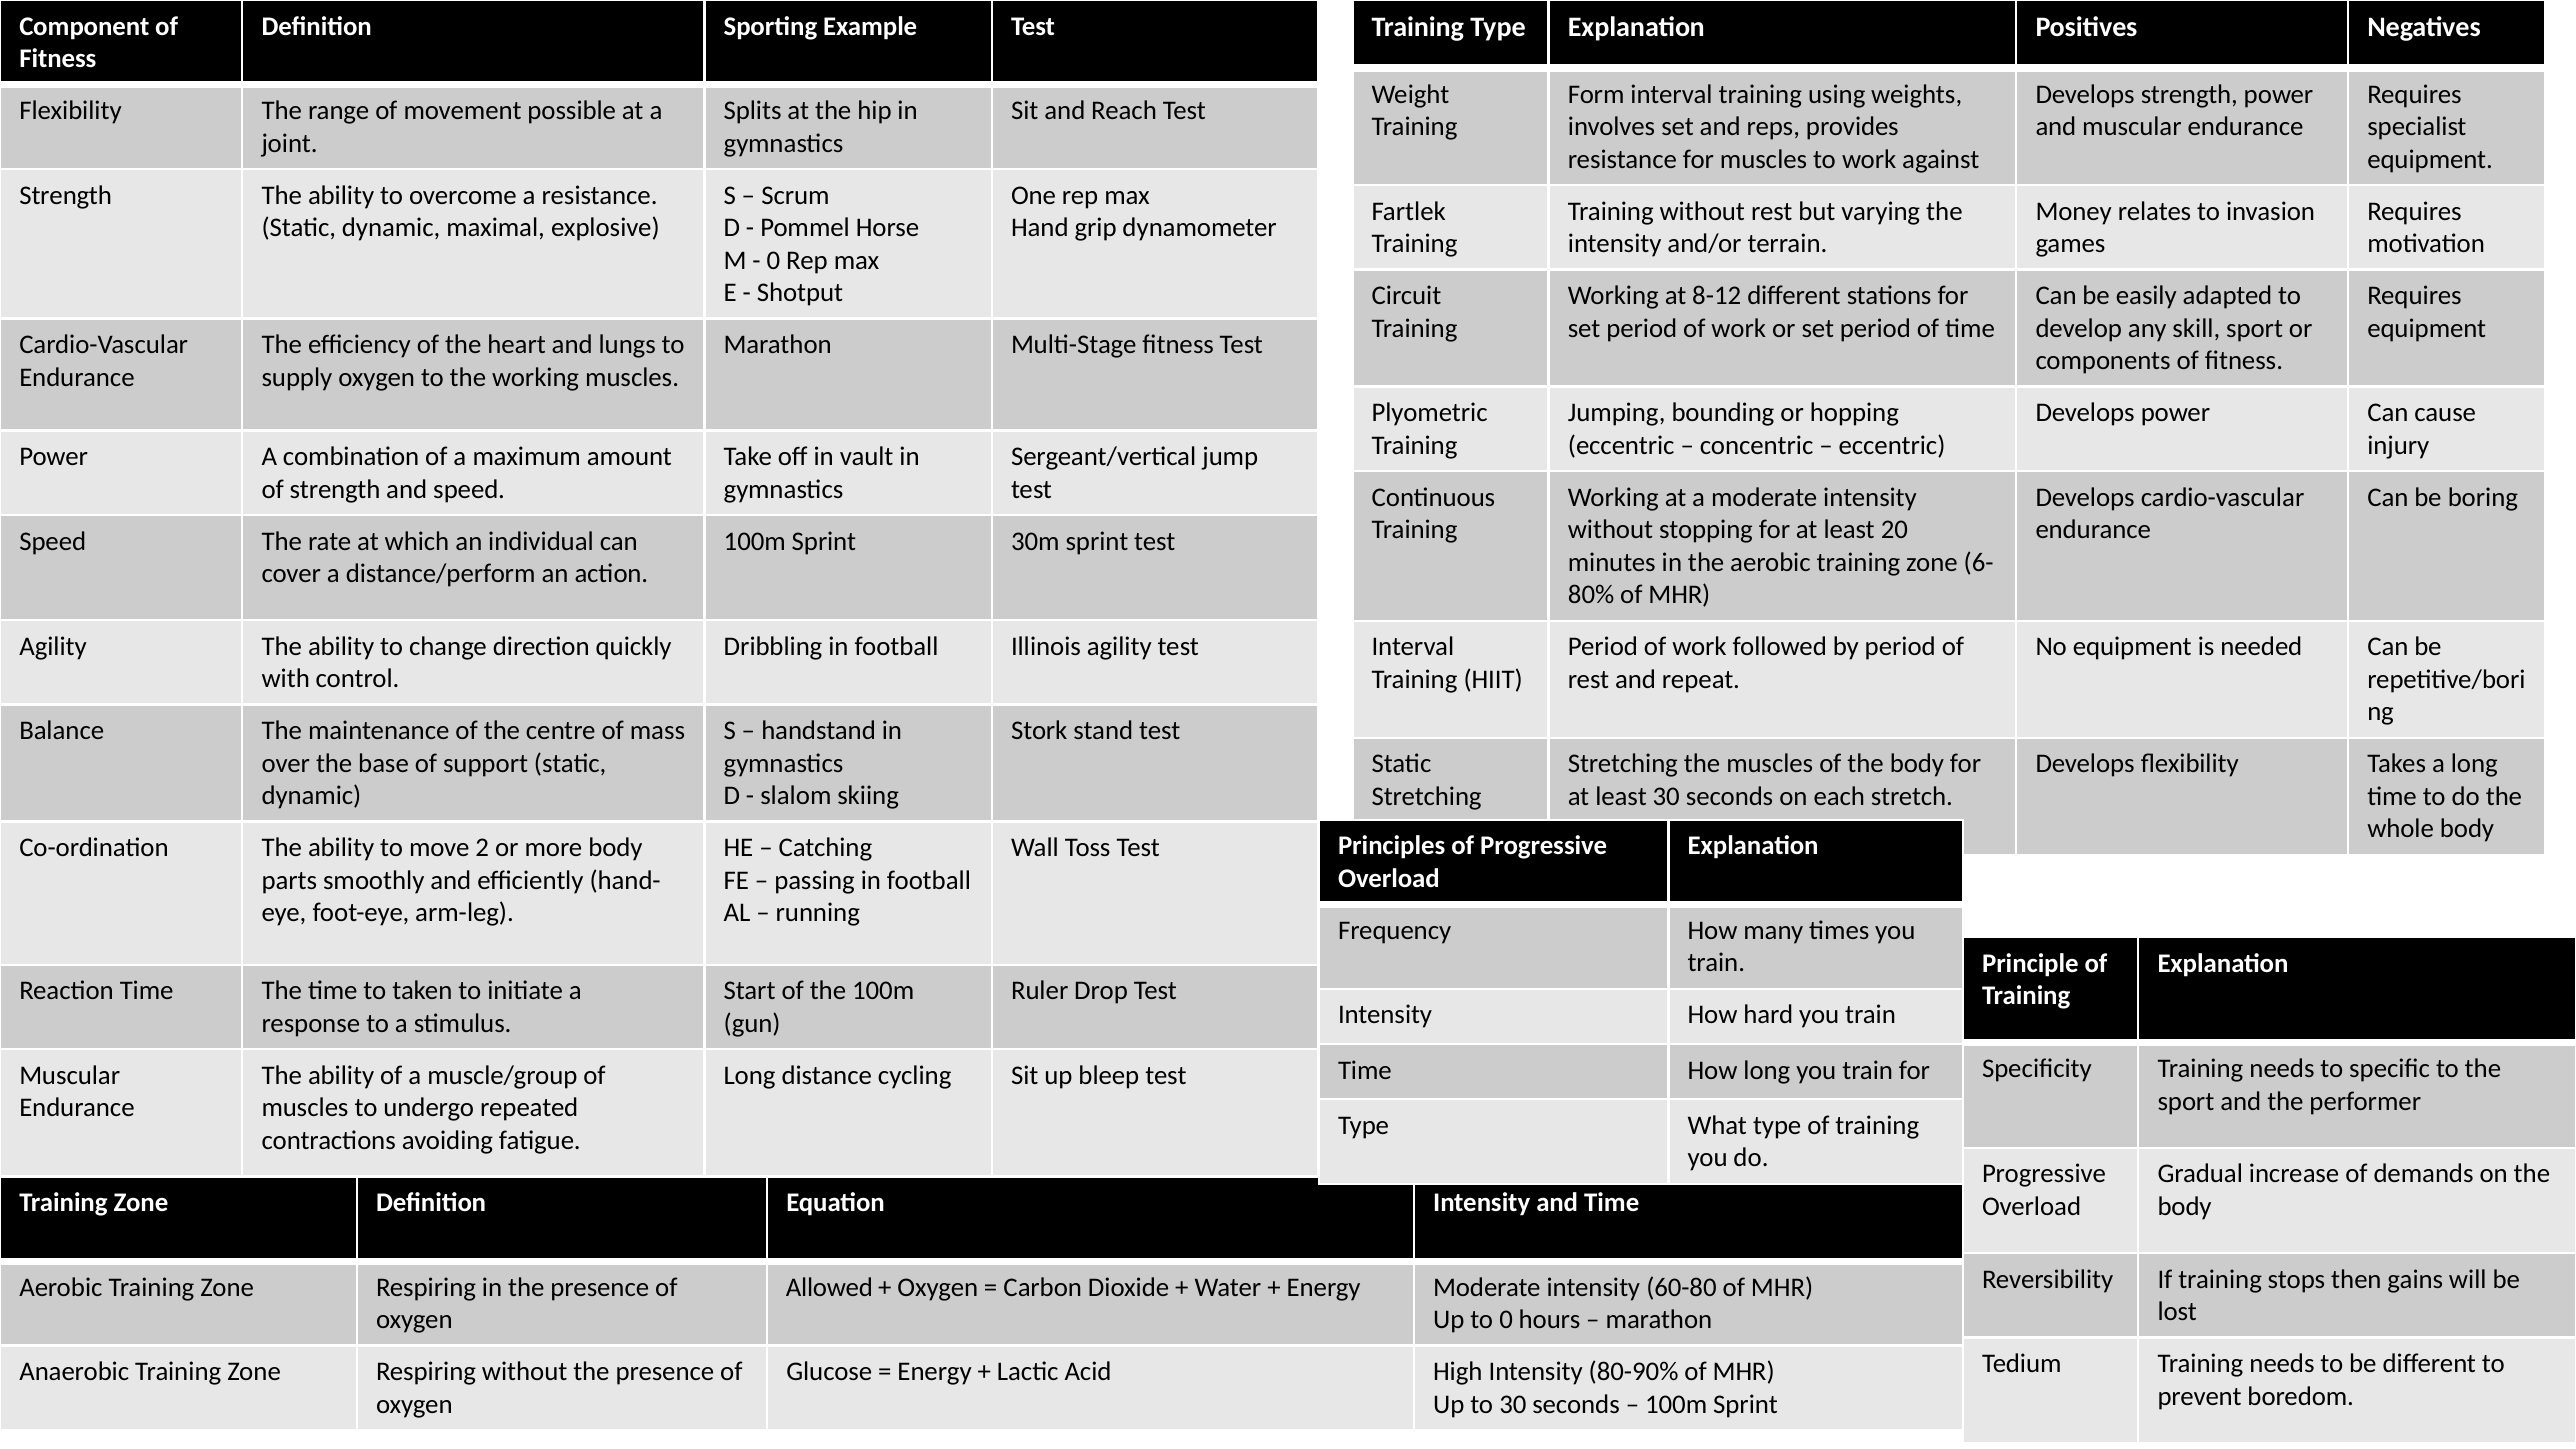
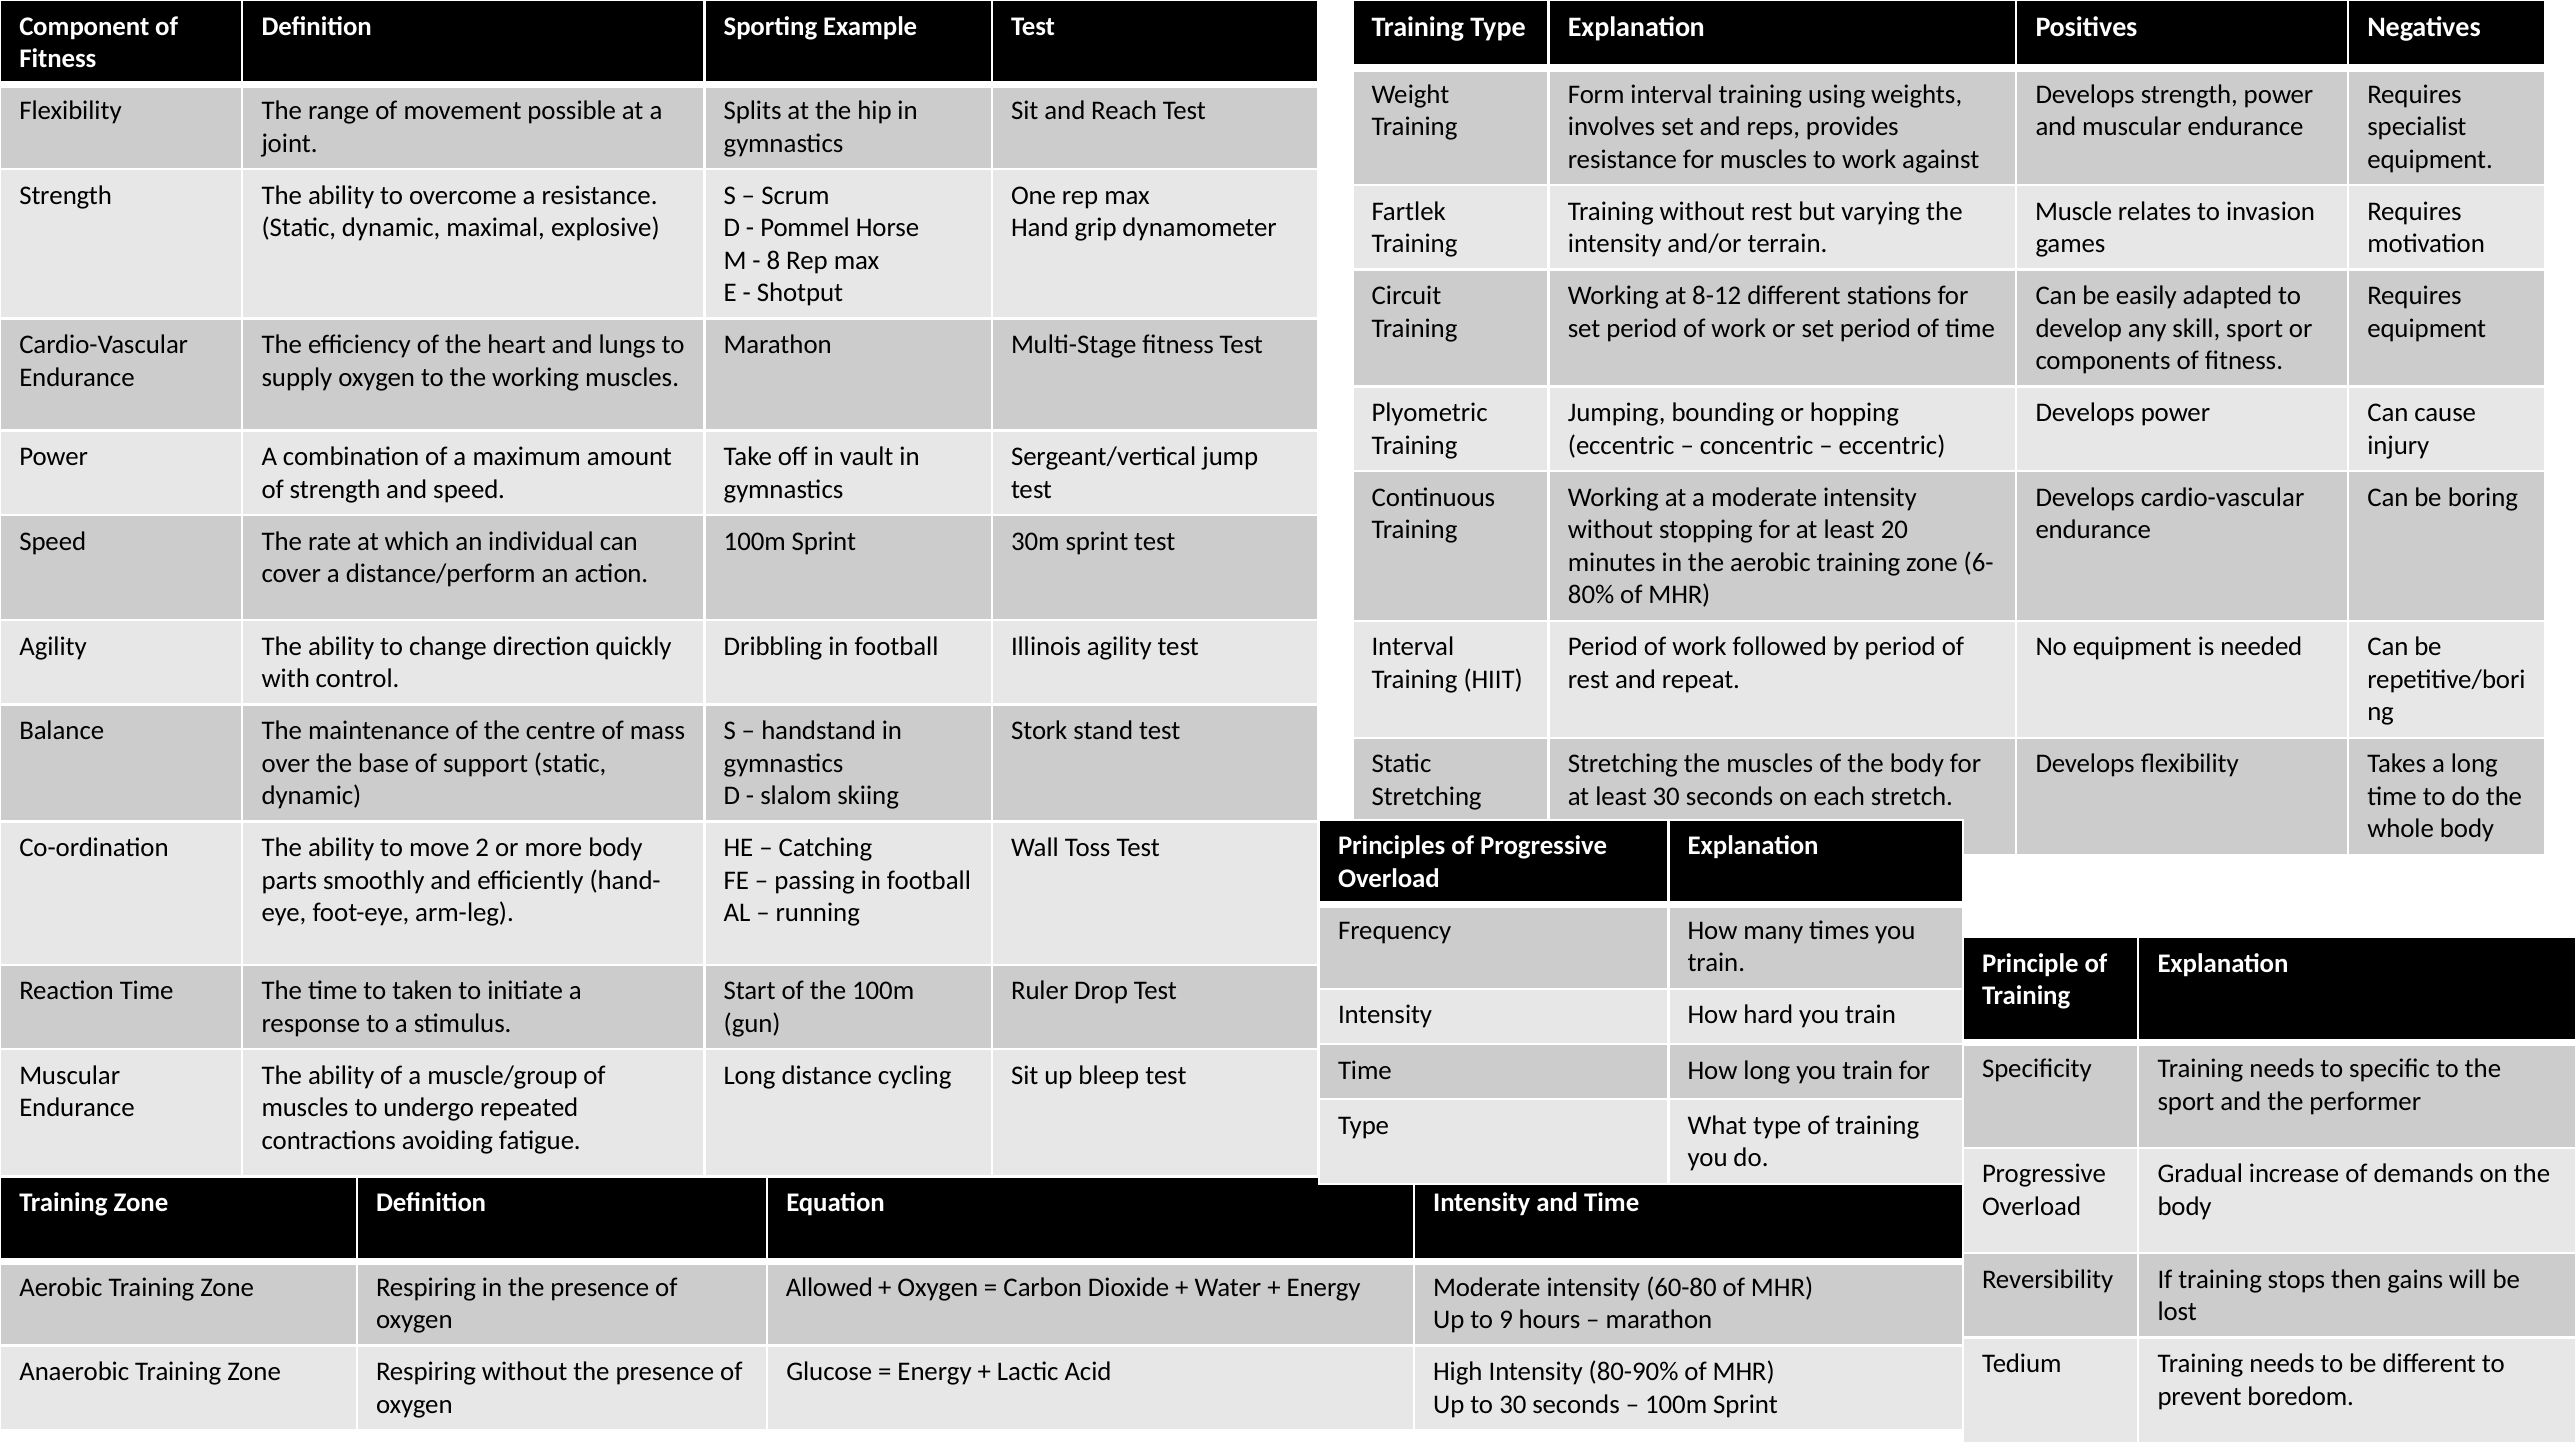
Money: Money -> Muscle
0 at (773, 260): 0 -> 8
to 0: 0 -> 9
